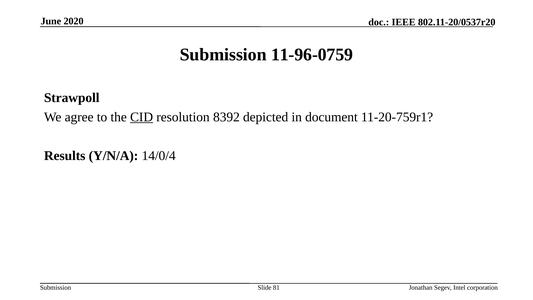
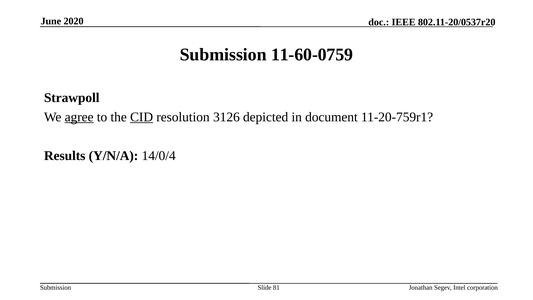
11-96-0759: 11-96-0759 -> 11-60-0759
agree underline: none -> present
8392: 8392 -> 3126
